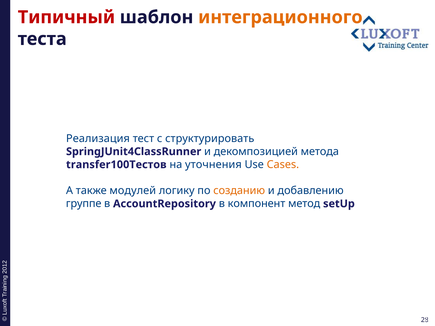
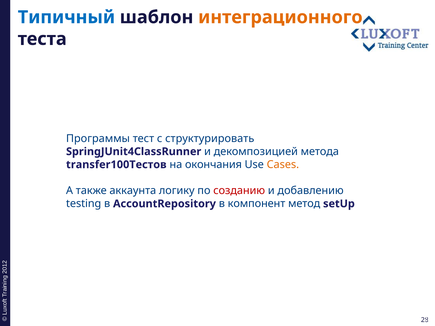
Типичный colour: red -> blue
Реализация: Реализация -> Программы
уточнения: уточнения -> окончания
модулей: модулей -> аккаунта
созданию colour: orange -> red
группе: группе -> testing
